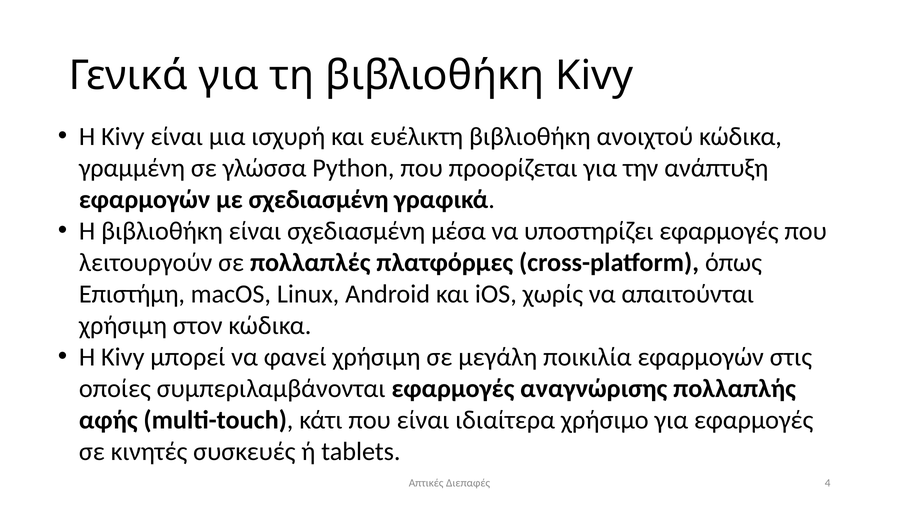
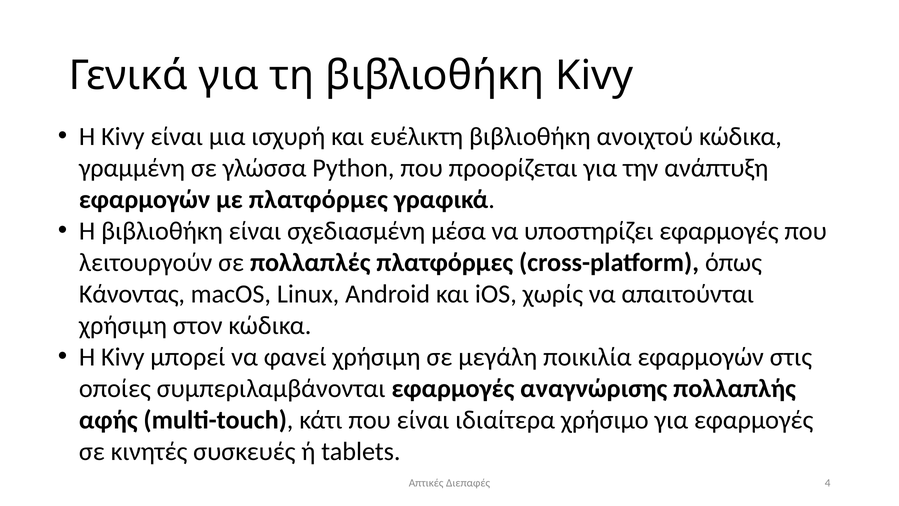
με σχεδιασμένη: σχεδιασμένη -> πλατφόρμες
Επιστήμη: Επιστήμη -> Κάνοντας
